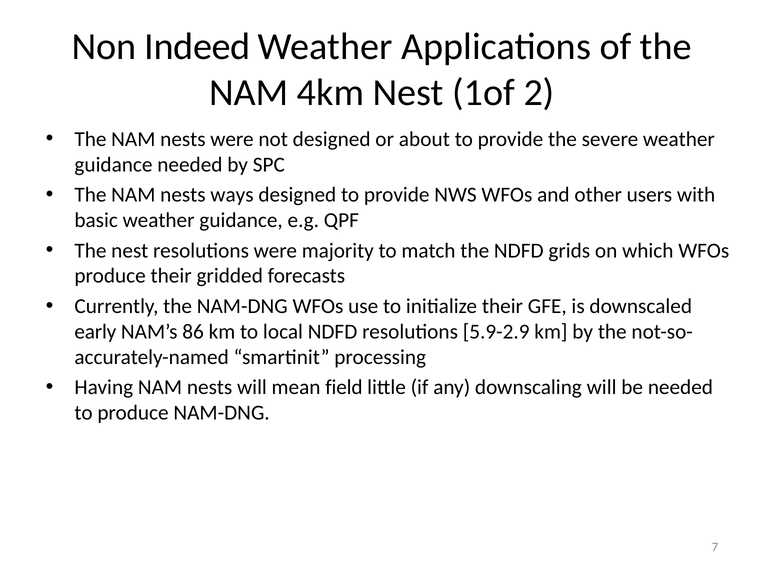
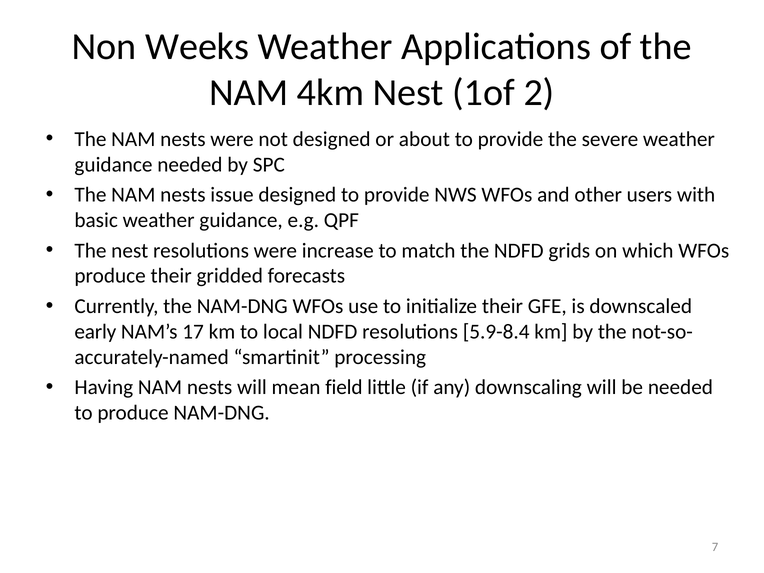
Indeed: Indeed -> Weeks
ways: ways -> issue
majority: majority -> increase
86: 86 -> 17
5.9-2.9: 5.9-2.9 -> 5.9-8.4
